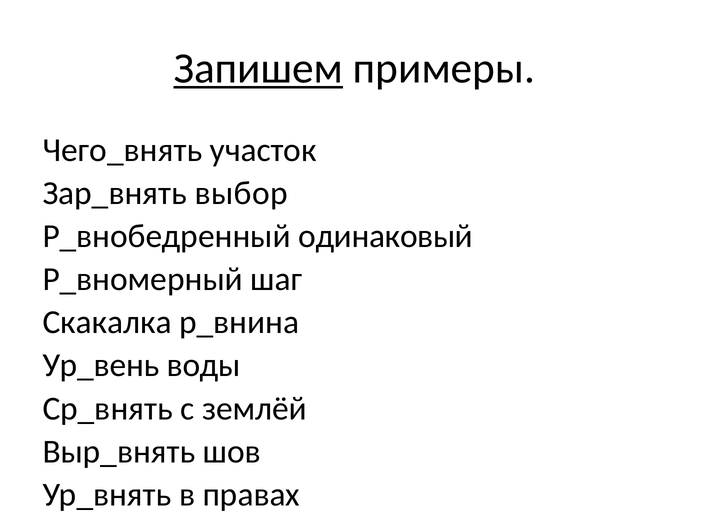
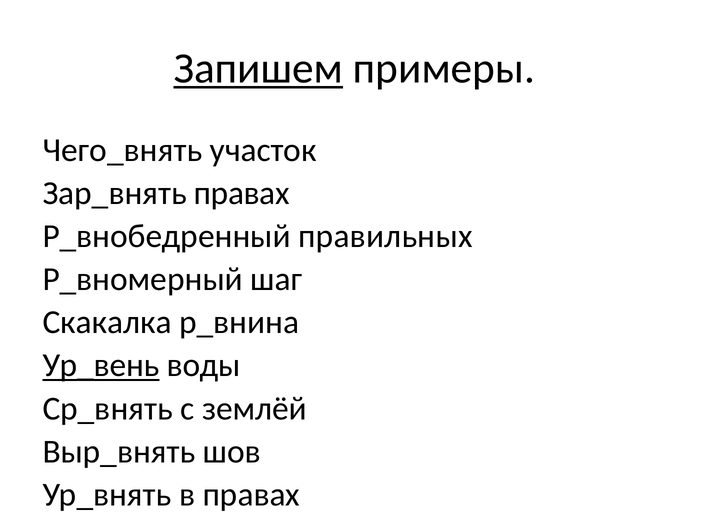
Зар_внять выбор: выбор -> правах
одинаковый: одинаковый -> правильных
Ур_вень underline: none -> present
